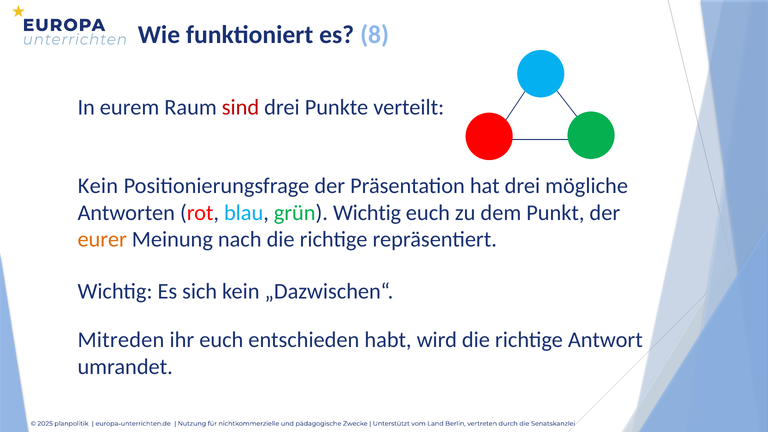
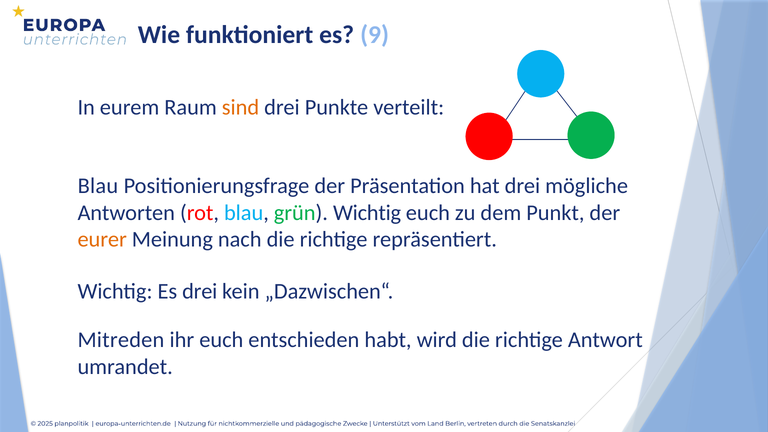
8: 8 -> 9
sind colour: red -> orange
Kein at (98, 186): Kein -> Blau
Es sich: sich -> drei
